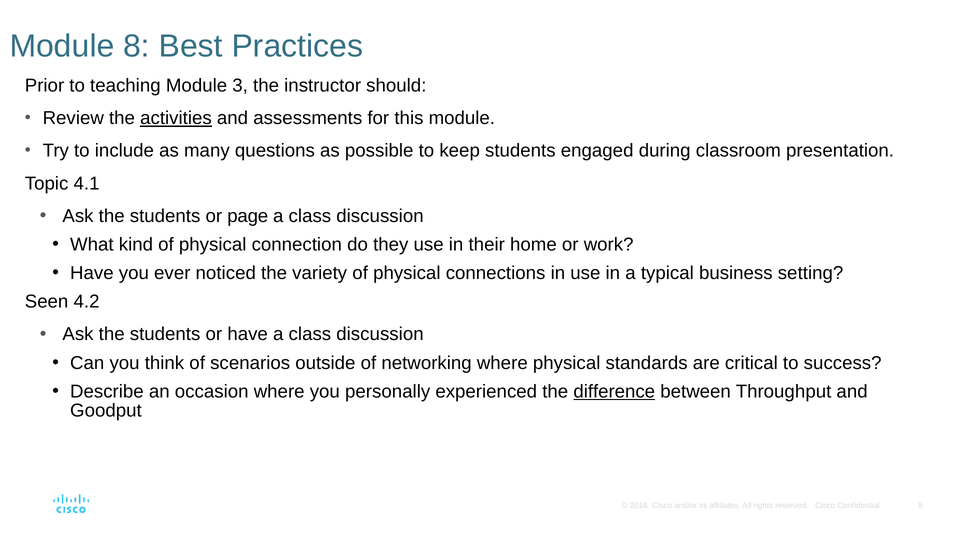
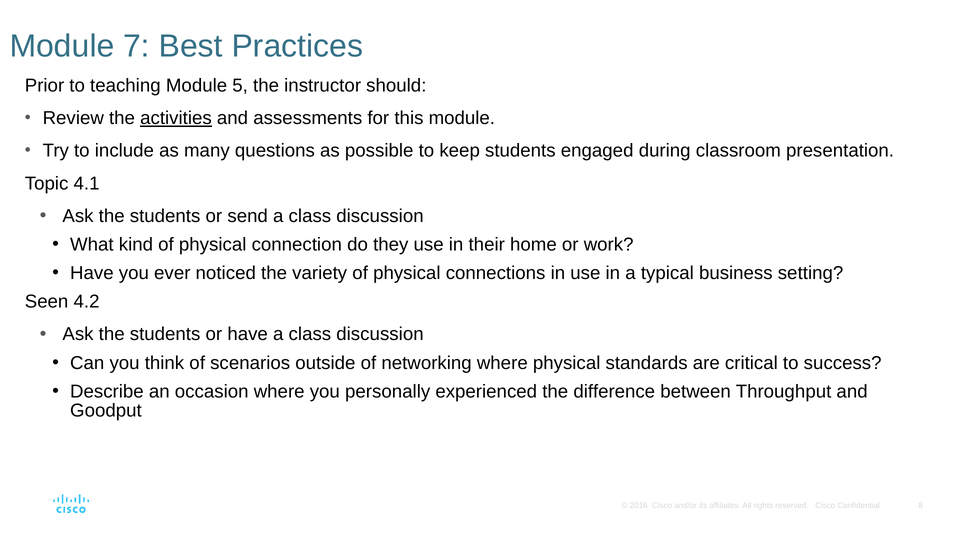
Module 8: 8 -> 7
3: 3 -> 5
page: page -> send
difference underline: present -> none
